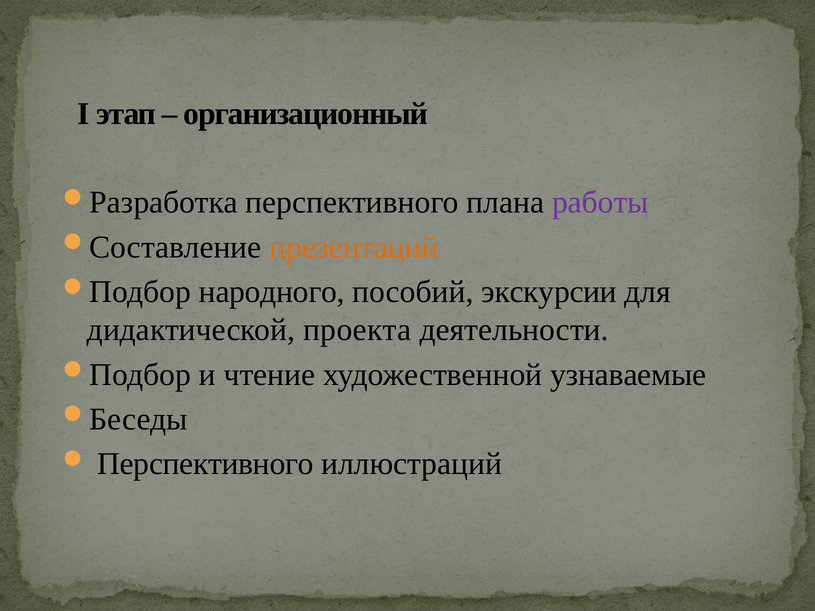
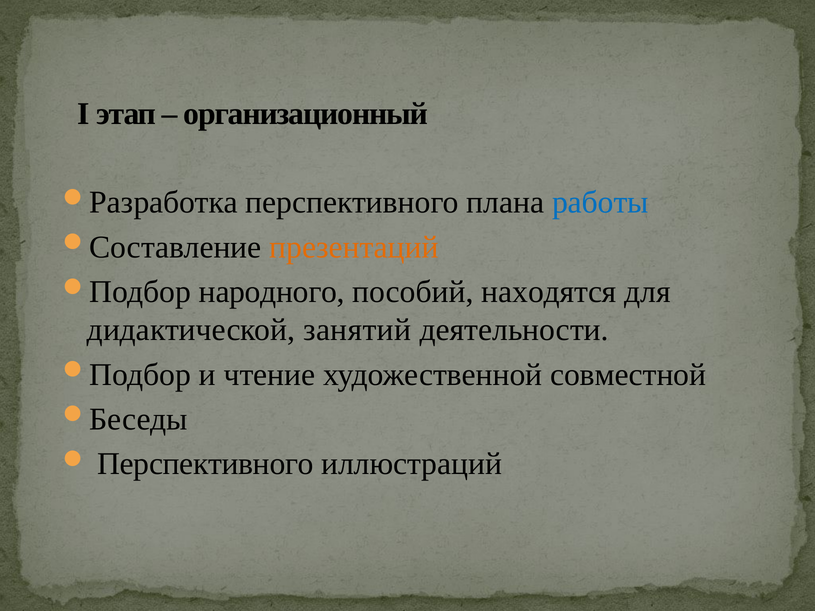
работы colour: purple -> blue
экскурсии: экскурсии -> находятся
проекта: проекта -> занятий
узнаваемые: узнаваемые -> совместной
